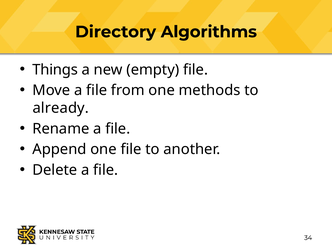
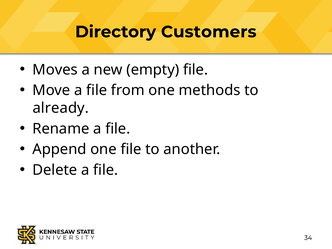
Algorithms: Algorithms -> Customers
Things: Things -> Moves
